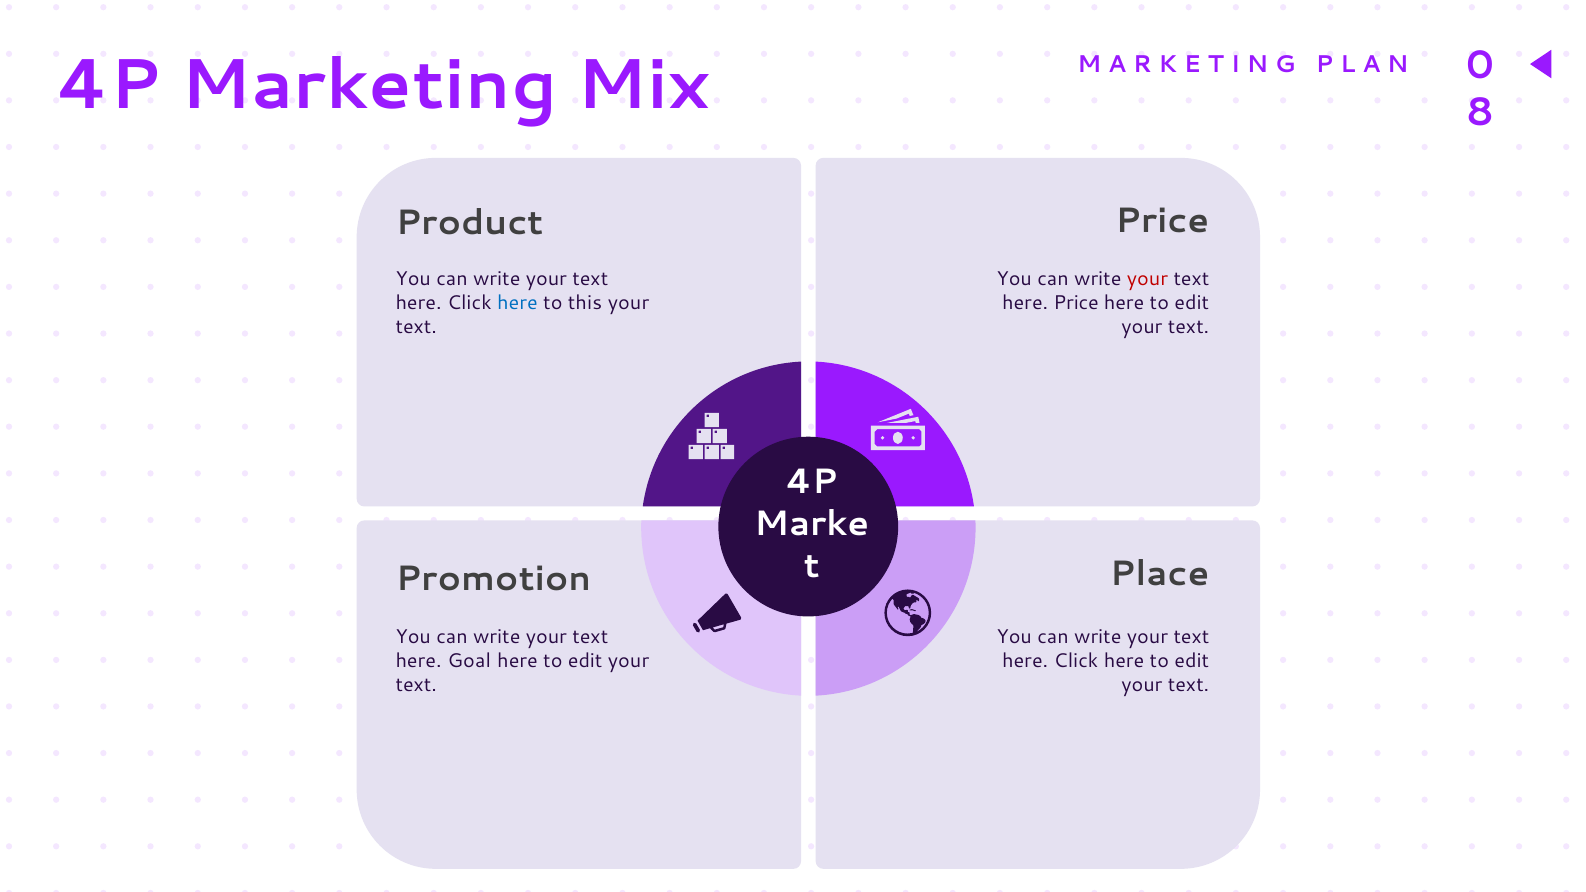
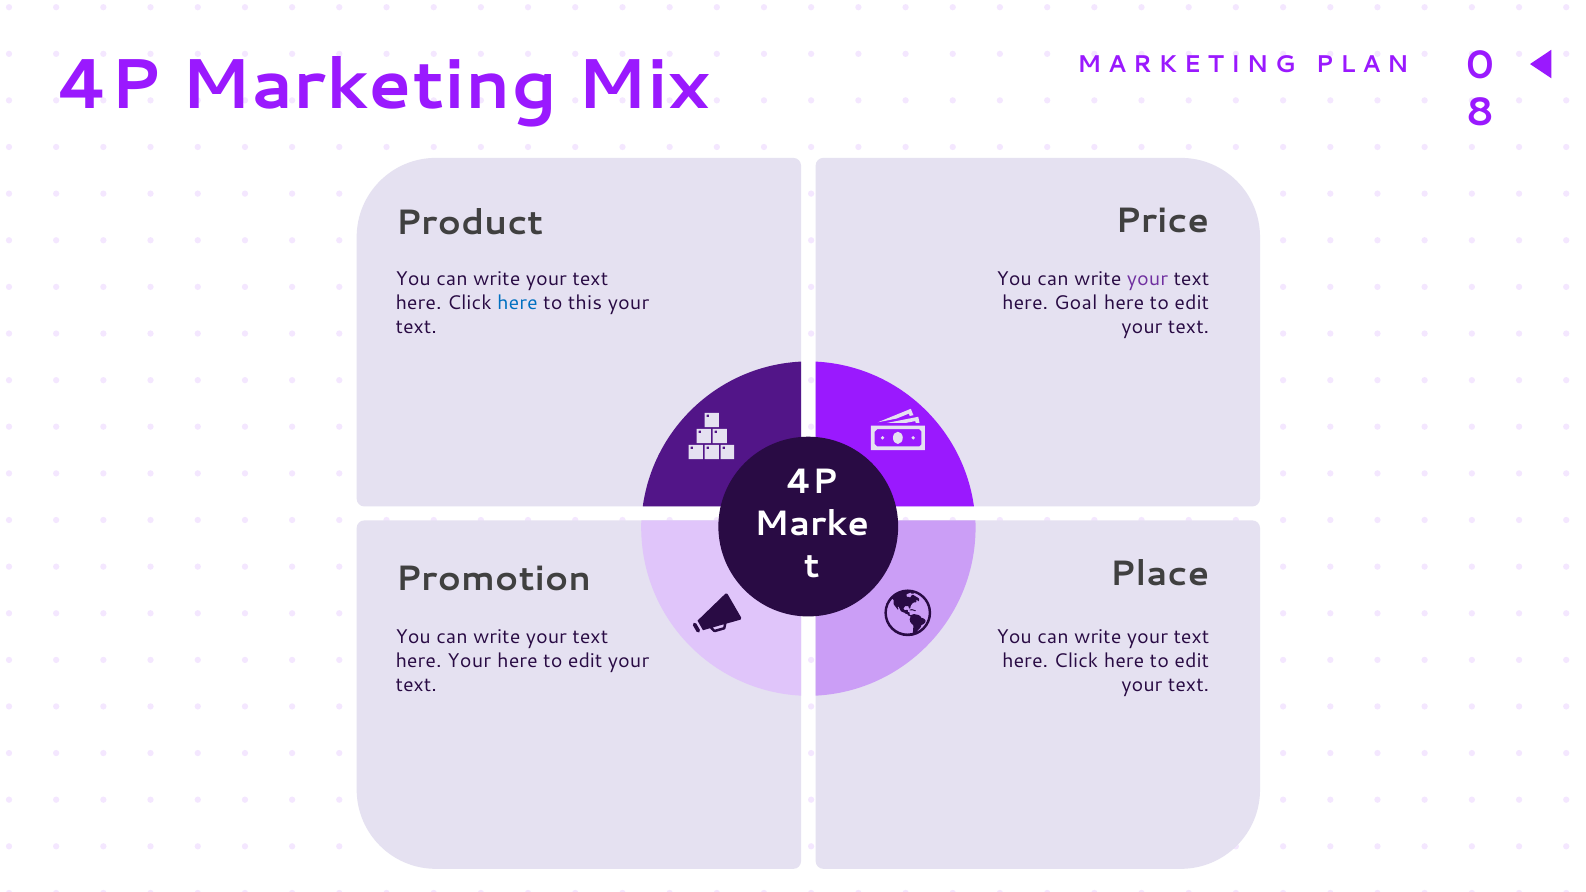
your at (1148, 279) colour: red -> purple
here Price: Price -> Goal
here Goal: Goal -> Your
